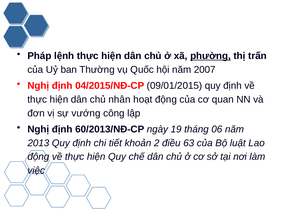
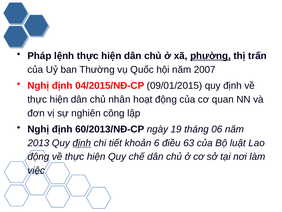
vướng: vướng -> nghiên
định at (82, 143) underline: none -> present
2: 2 -> 6
